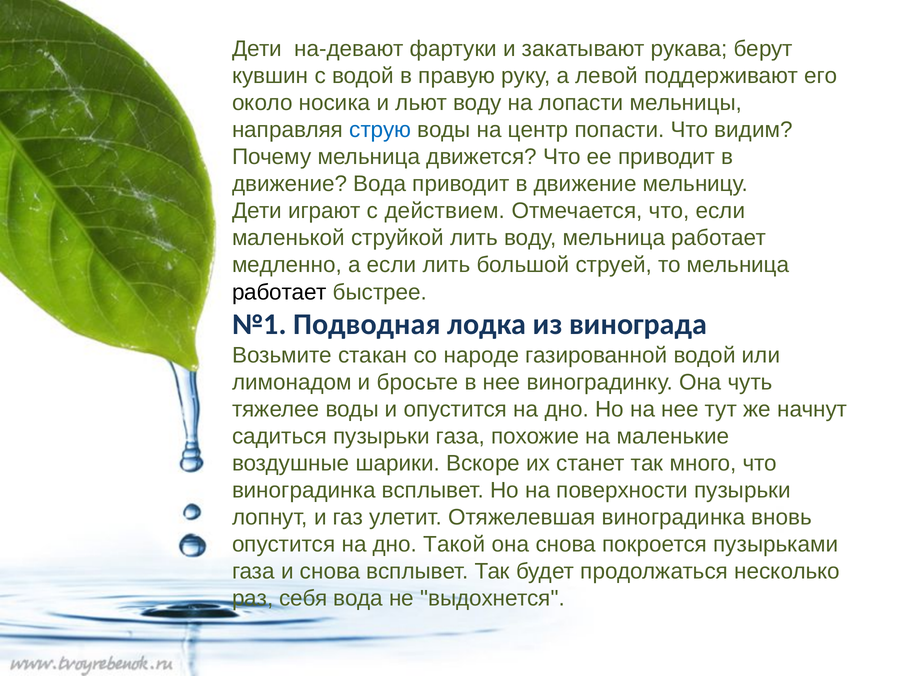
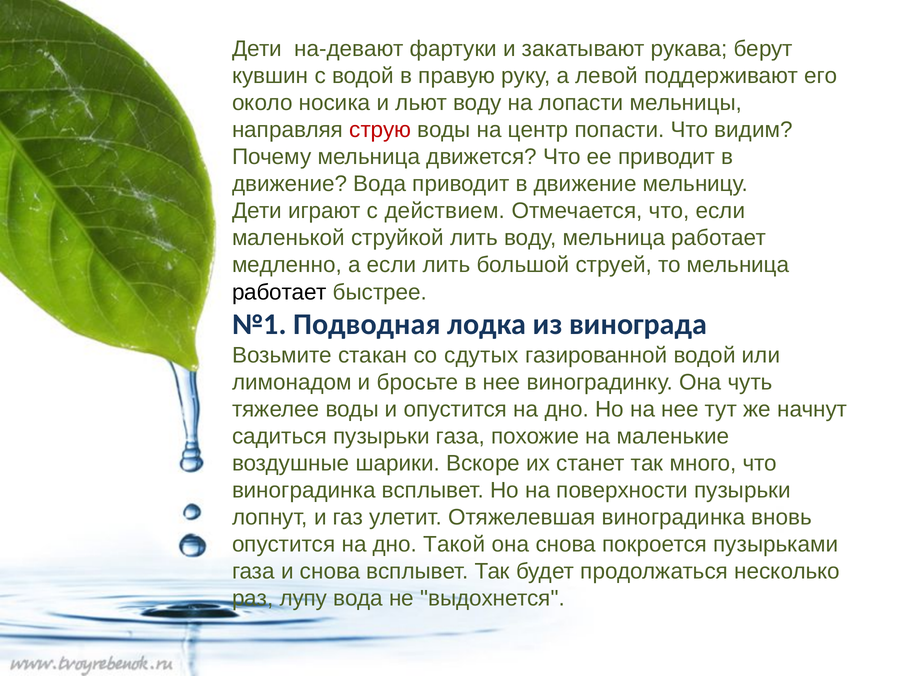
струю colour: blue -> red
народе: народе -> сдутых
себя: себя -> лупу
